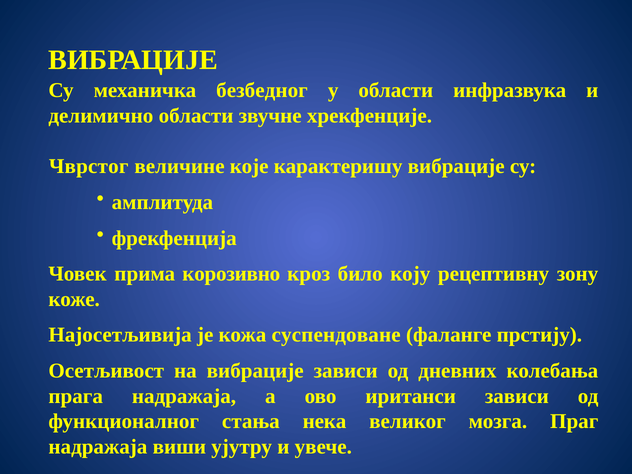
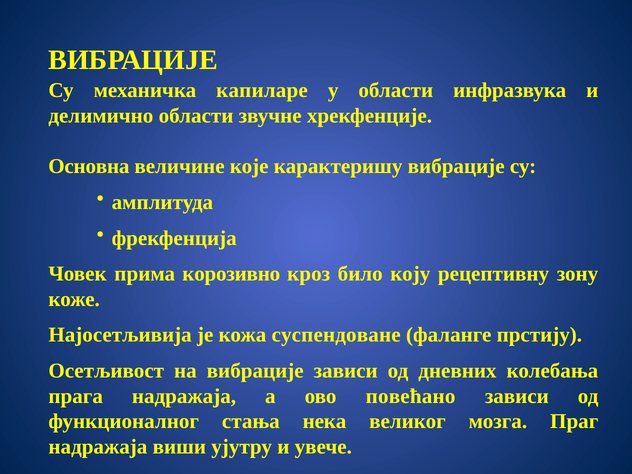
безбедног: безбедног -> капиларе
Чврстог: Чврстог -> Основна
иританси: иританси -> повећано
